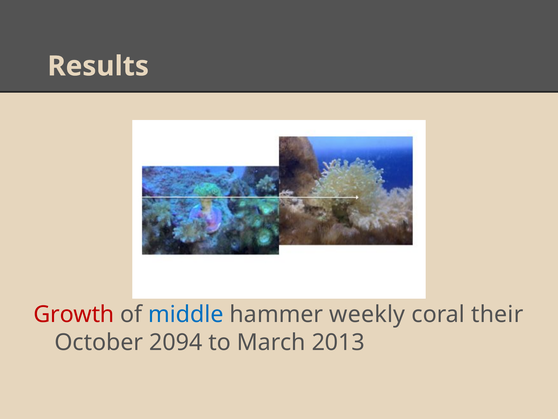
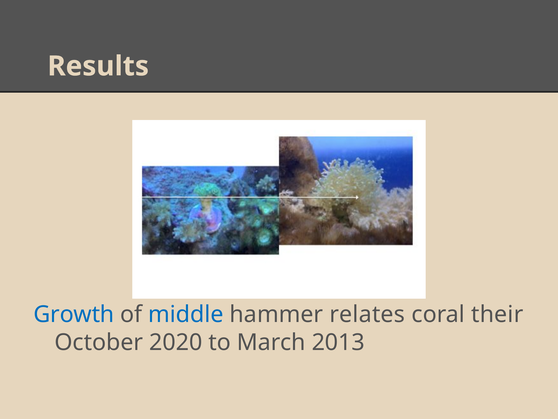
Growth colour: red -> blue
weekly: weekly -> relates
2094: 2094 -> 2020
